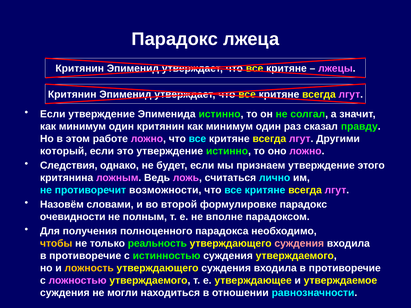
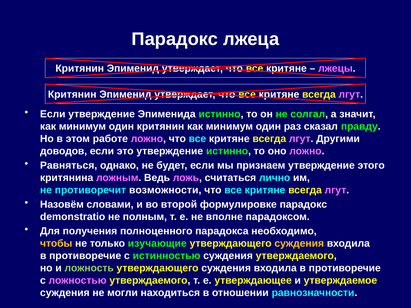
который: который -> доводов
Следствия: Следствия -> Равняться
очевидности: очевидности -> demonstratio
реальность: реальность -> изучающие
суждения at (299, 244) colour: pink -> yellow
ложность colour: yellow -> light green
